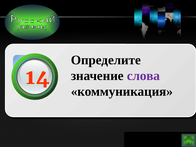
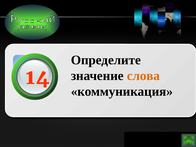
слова colour: purple -> orange
